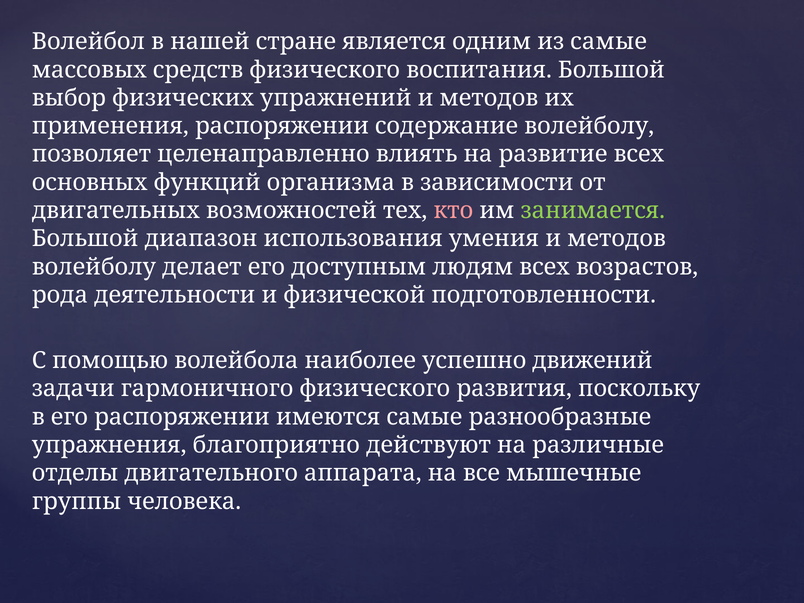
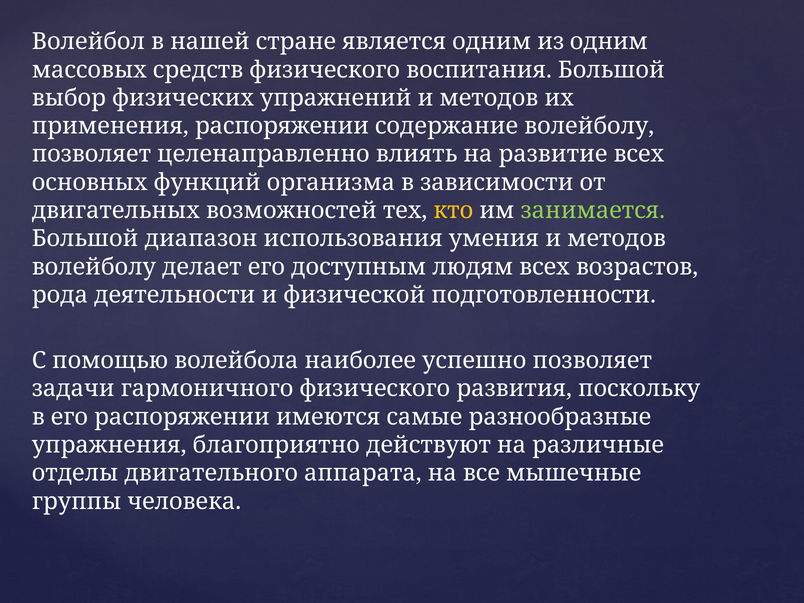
из самые: самые -> одним
кто colour: pink -> yellow
успешно движений: движений -> позволяет
